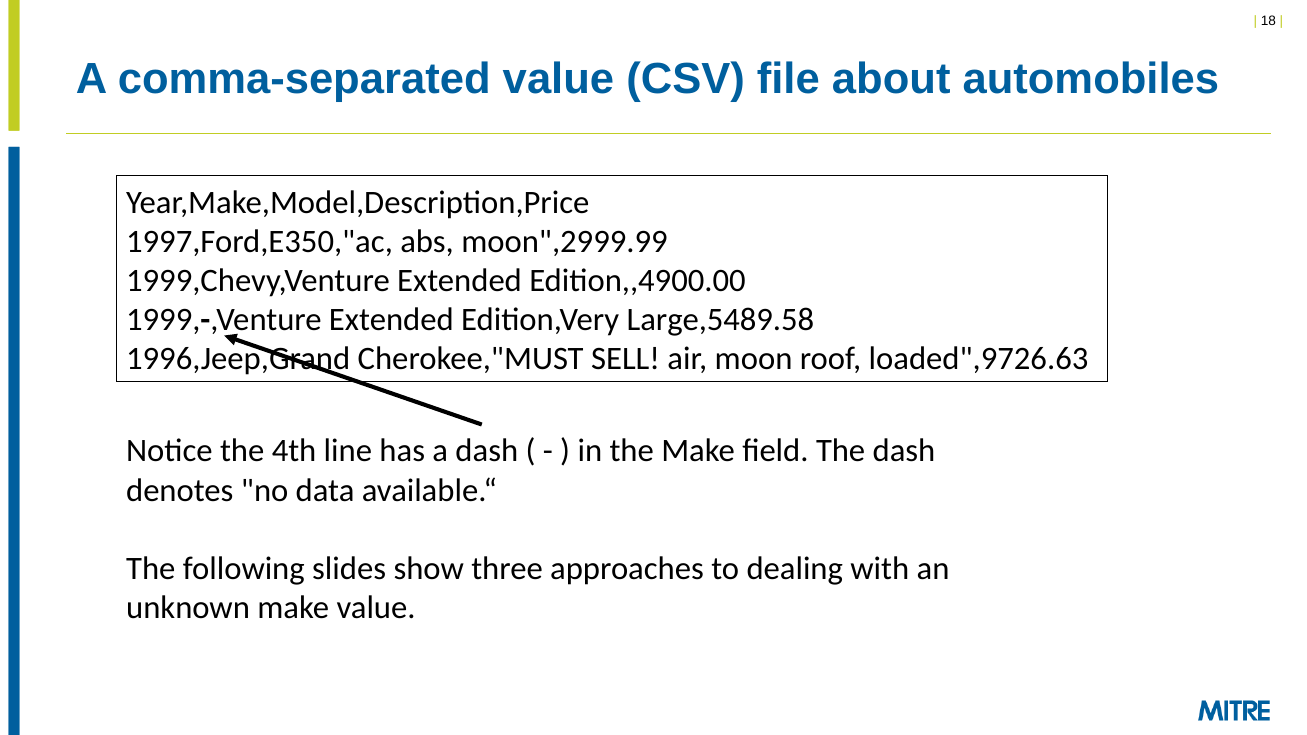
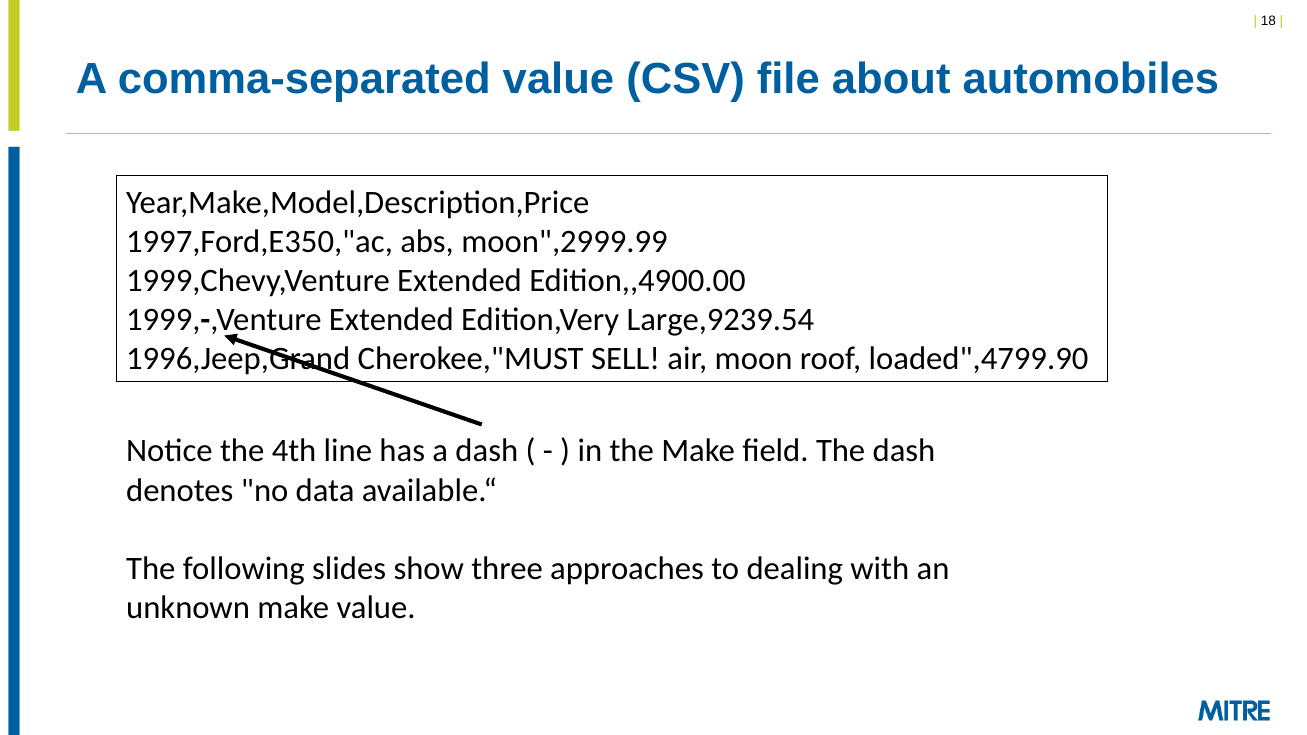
Large,5489.58: Large,5489.58 -> Large,9239.54
loaded",9726.63: loaded",9726.63 -> loaded",4799.90
